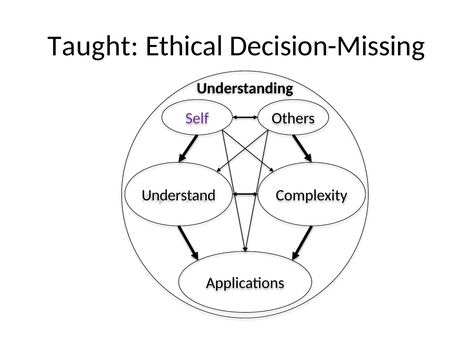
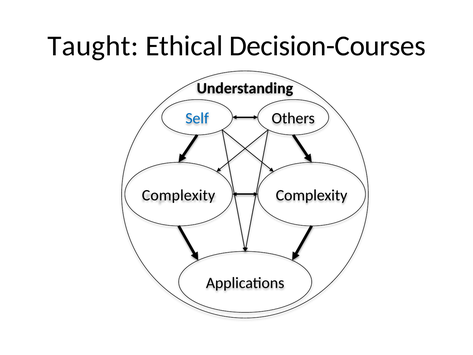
Decision-Missing: Decision-Missing -> Decision-Courses
Self colour: purple -> blue
Understand at (179, 195): Understand -> Complexity
